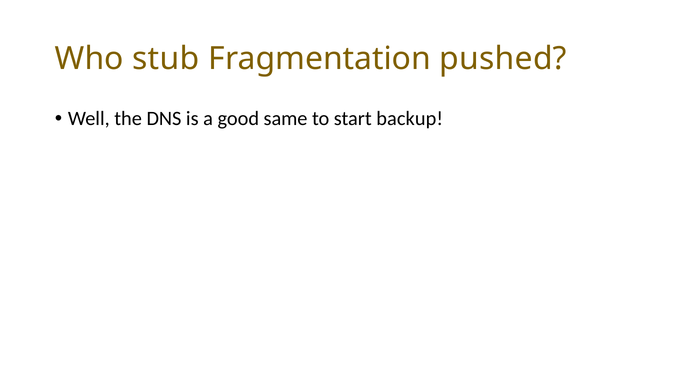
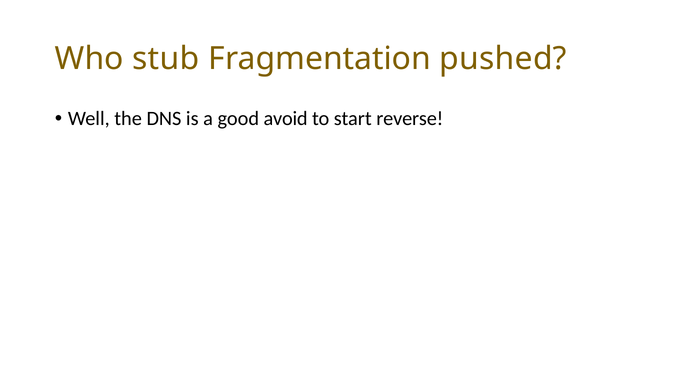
same: same -> avoid
backup: backup -> reverse
